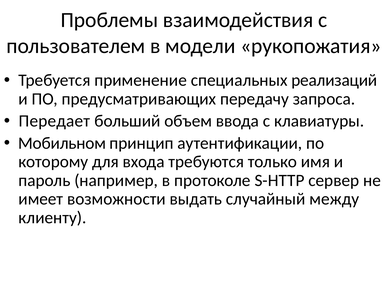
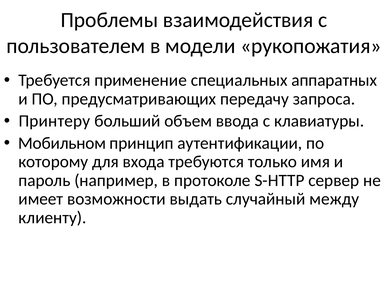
реализаций: реализаций -> аппаратных
Передает: Передает -> Принтеру
